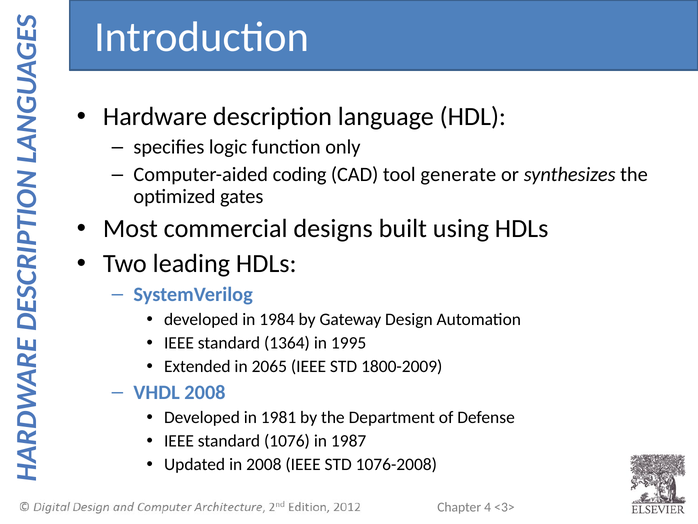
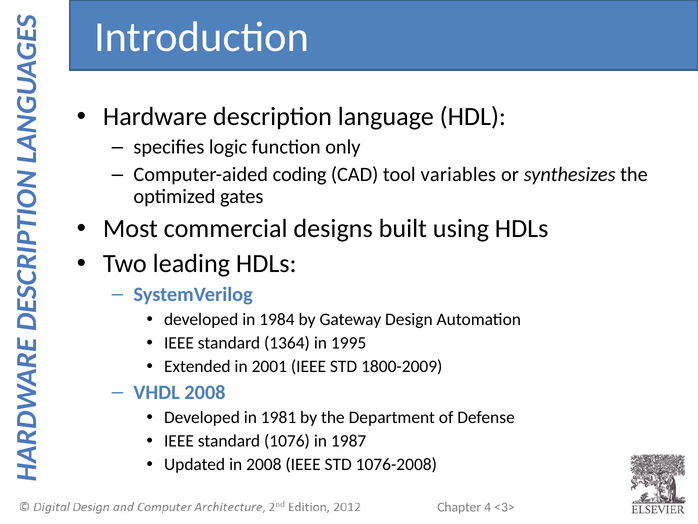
generate: generate -> variables
2065: 2065 -> 2001
